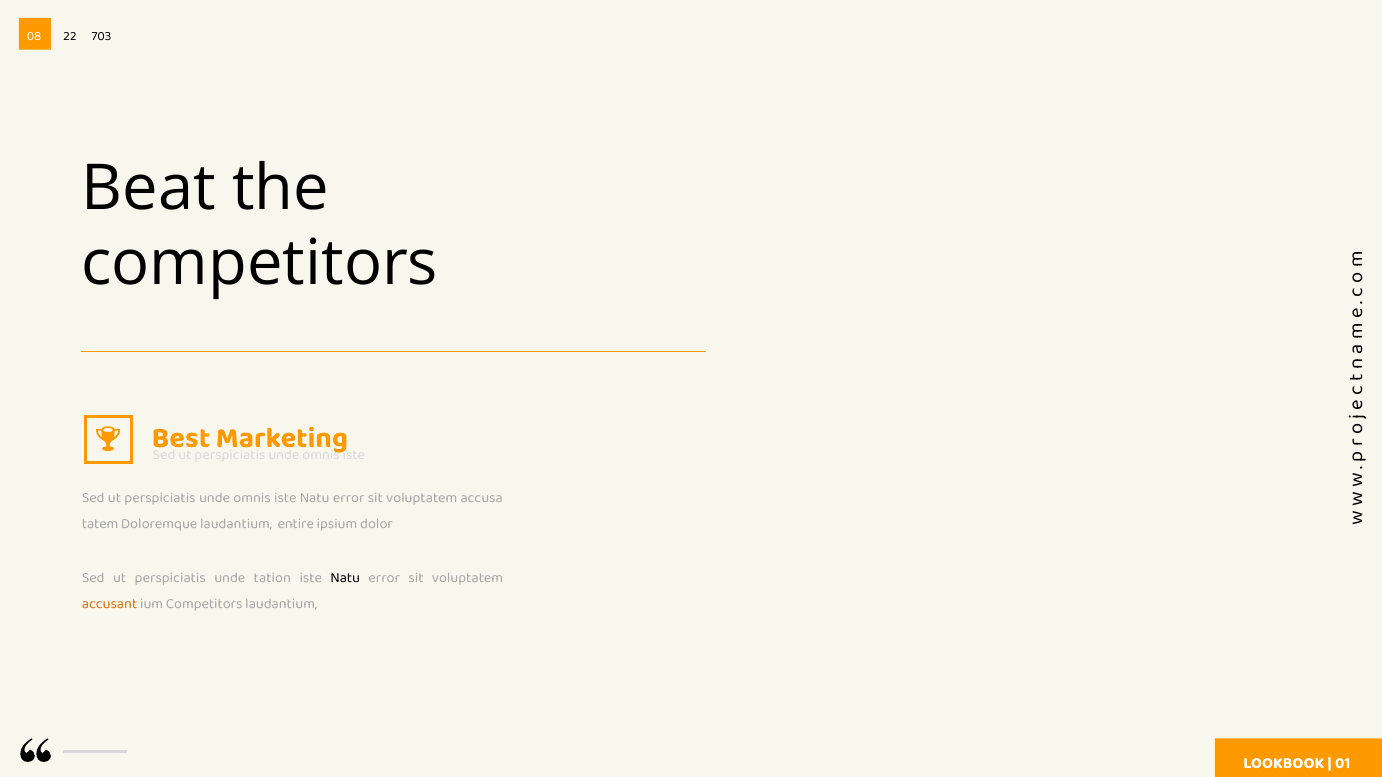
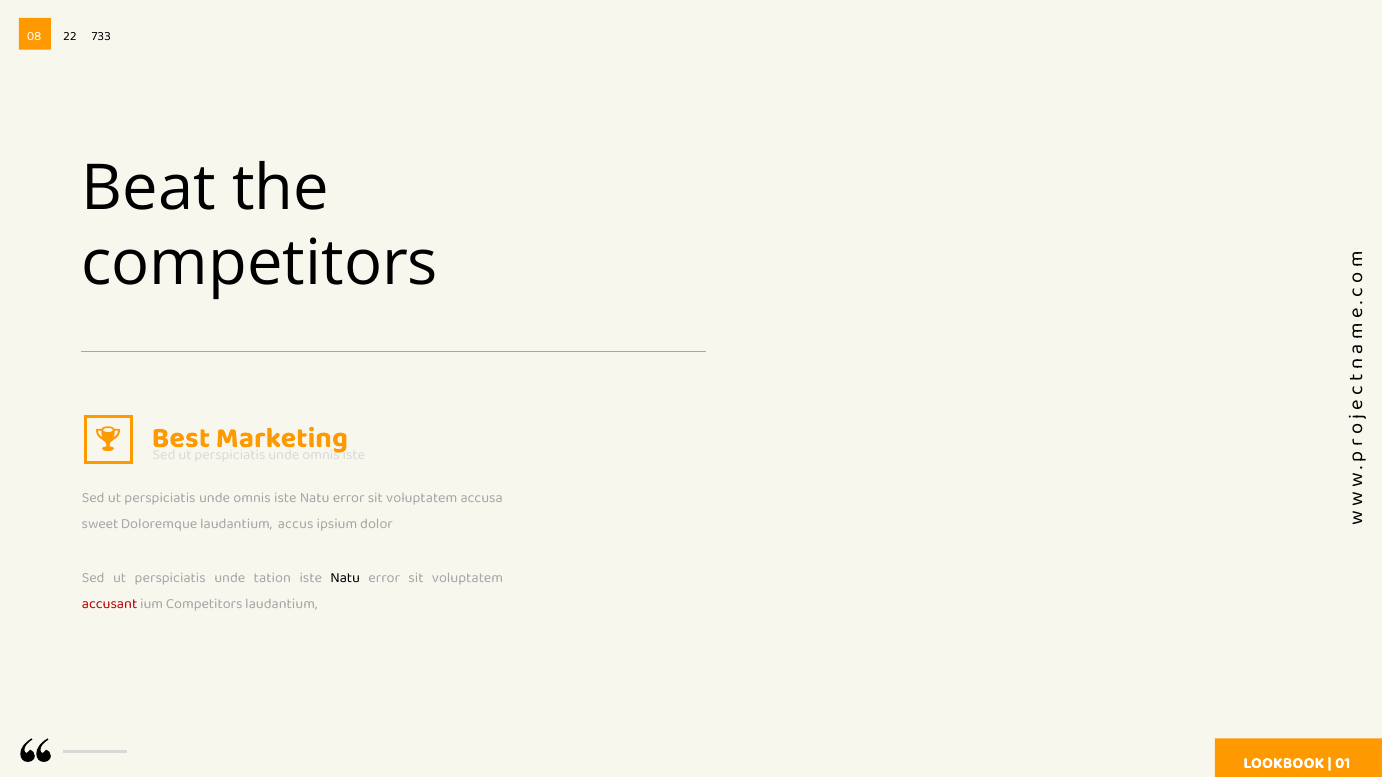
703: 703 -> 733
tatem: tatem -> sweet
entire: entire -> accus
accusant colour: orange -> red
